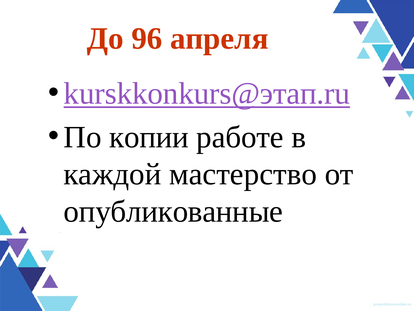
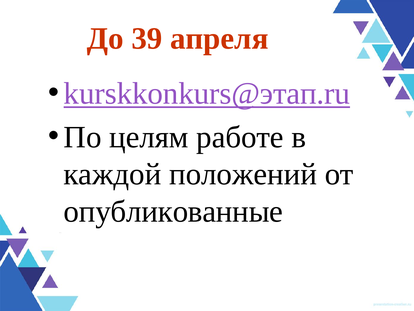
96: 96 -> 39
копии: копии -> целям
мастерство: мастерство -> положений
